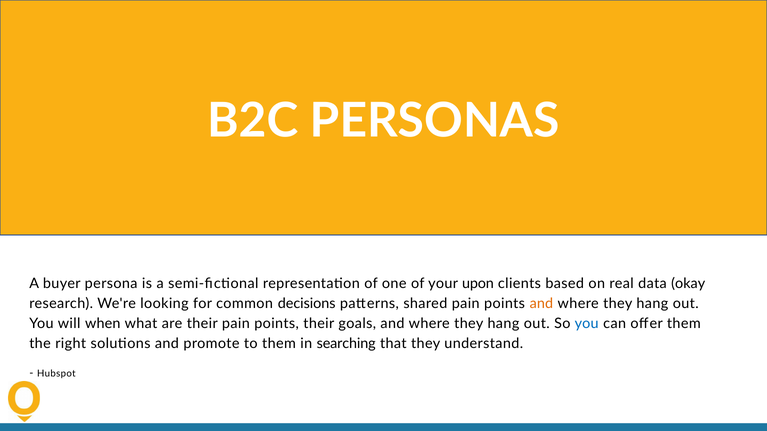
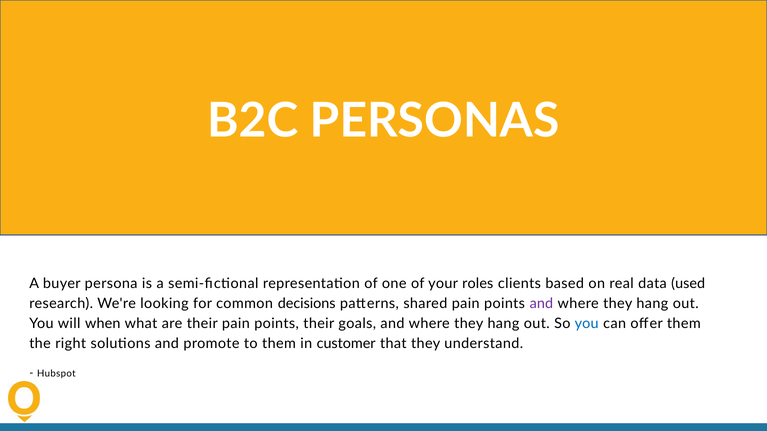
upon: upon -> roles
okay: okay -> used
and at (541, 304) colour: orange -> purple
searching: searching -> customer
